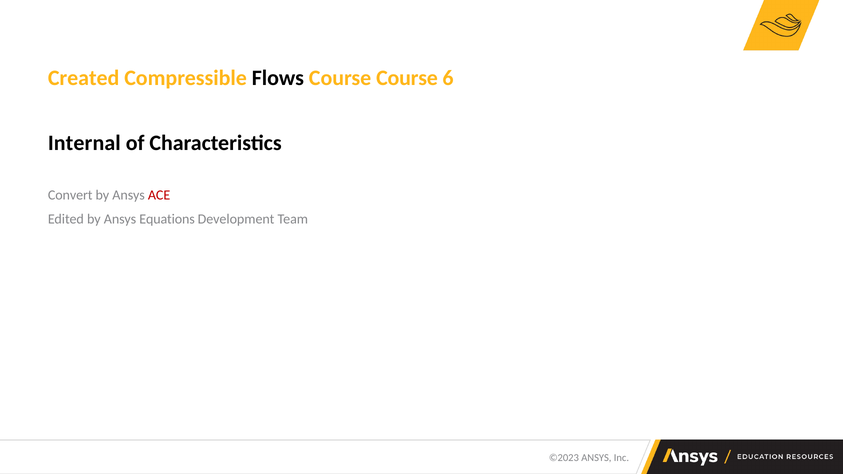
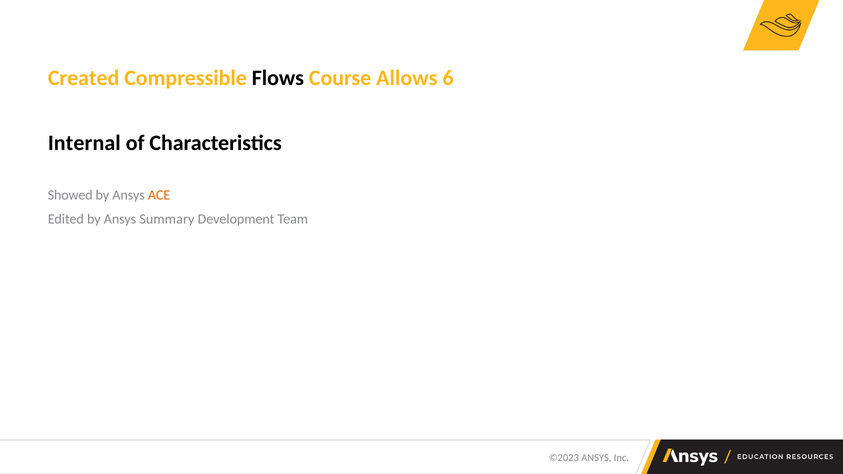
Course Course: Course -> Allows
Convert: Convert -> Showed
ACE colour: red -> orange
Equations: Equations -> Summary
